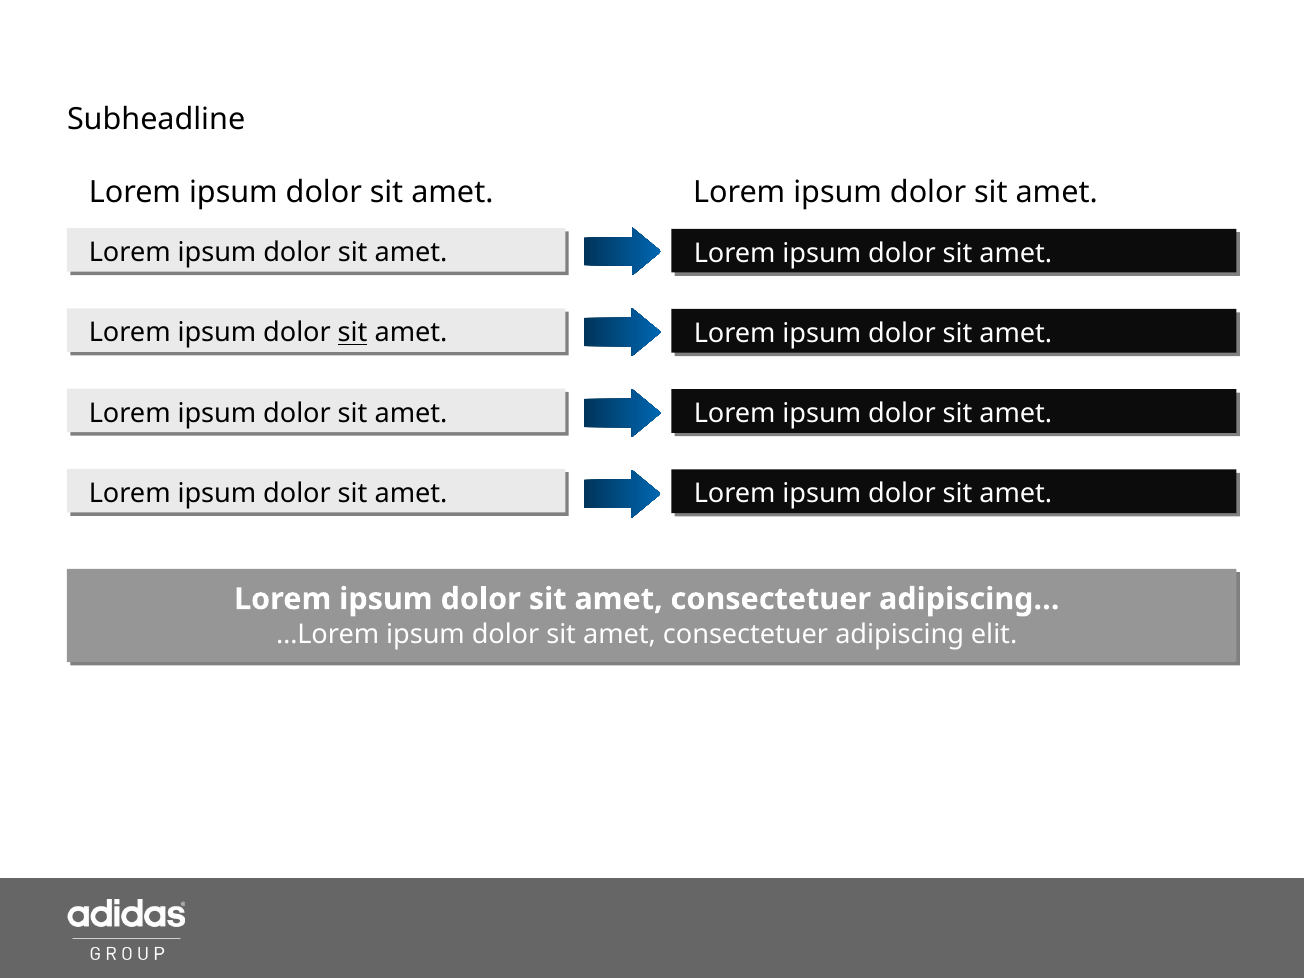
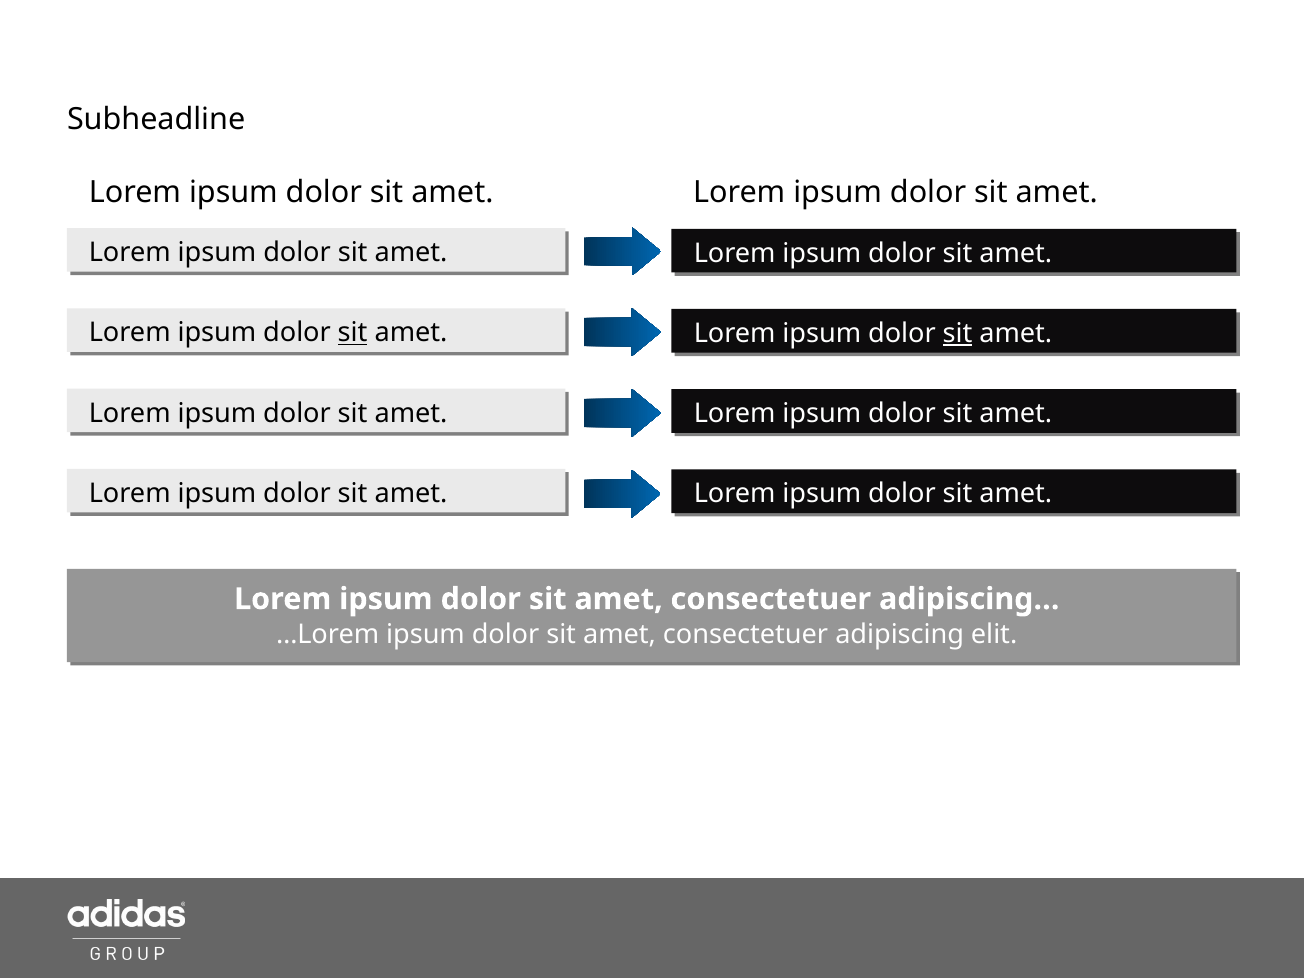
sit at (957, 333) underline: none -> present
